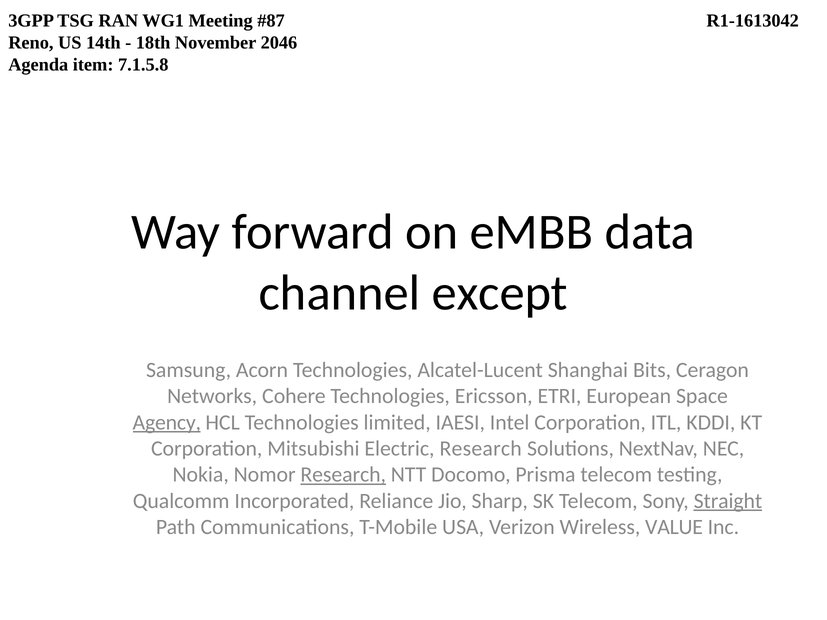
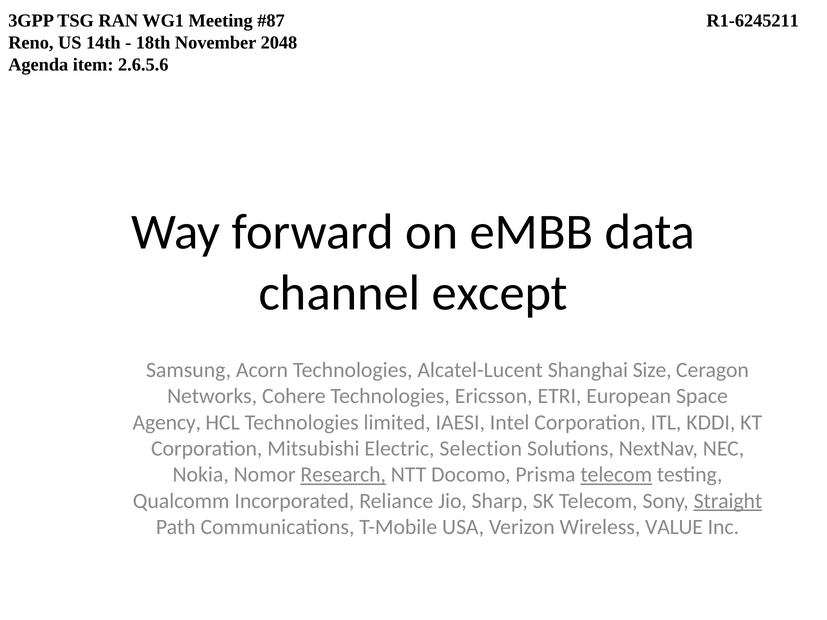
R1-1613042: R1-1613042 -> R1-6245211
2046: 2046 -> 2048
7.1.5.8: 7.1.5.8 -> 2.6.5.6
Bits: Bits -> Size
Agency underline: present -> none
Electric Research: Research -> Selection
telecom at (616, 475) underline: none -> present
